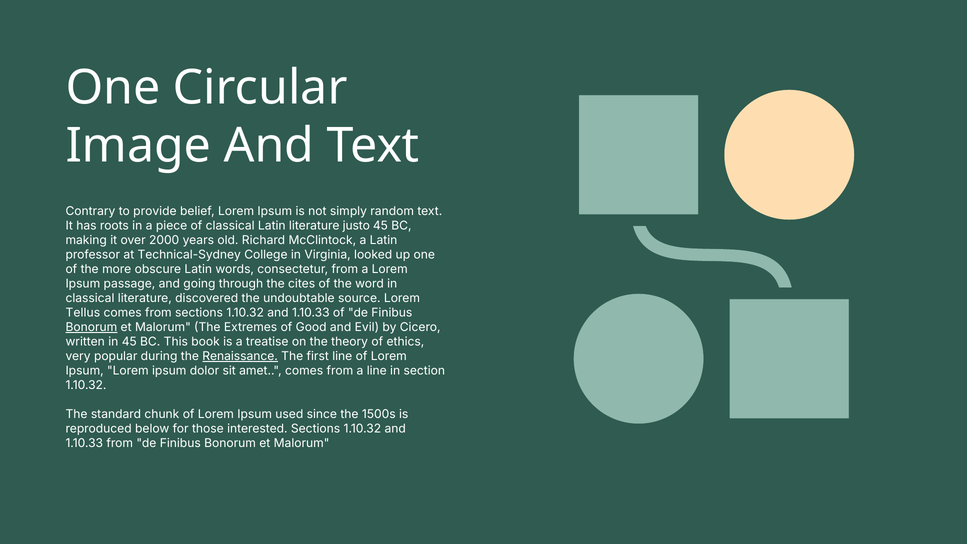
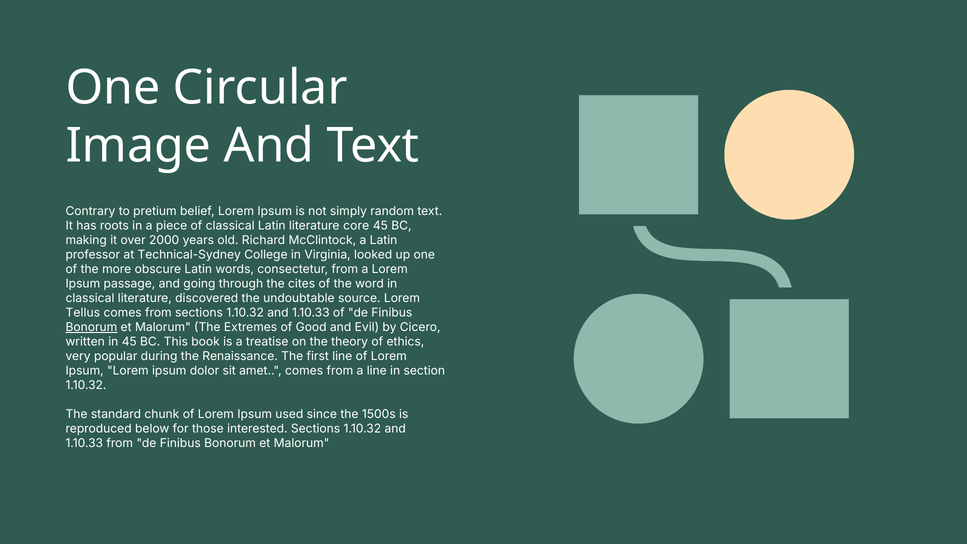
provide: provide -> pretium
justo: justo -> core
Renaissance underline: present -> none
